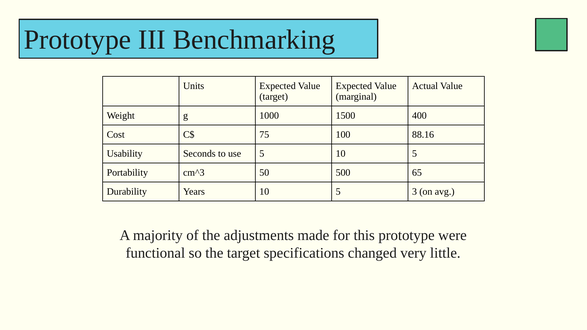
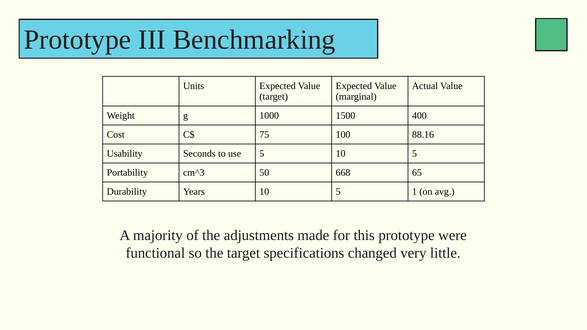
500: 500 -> 668
3: 3 -> 1
